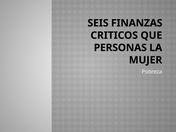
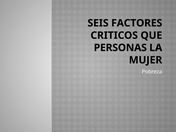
FINANZAS: FINANZAS -> FACTORES
